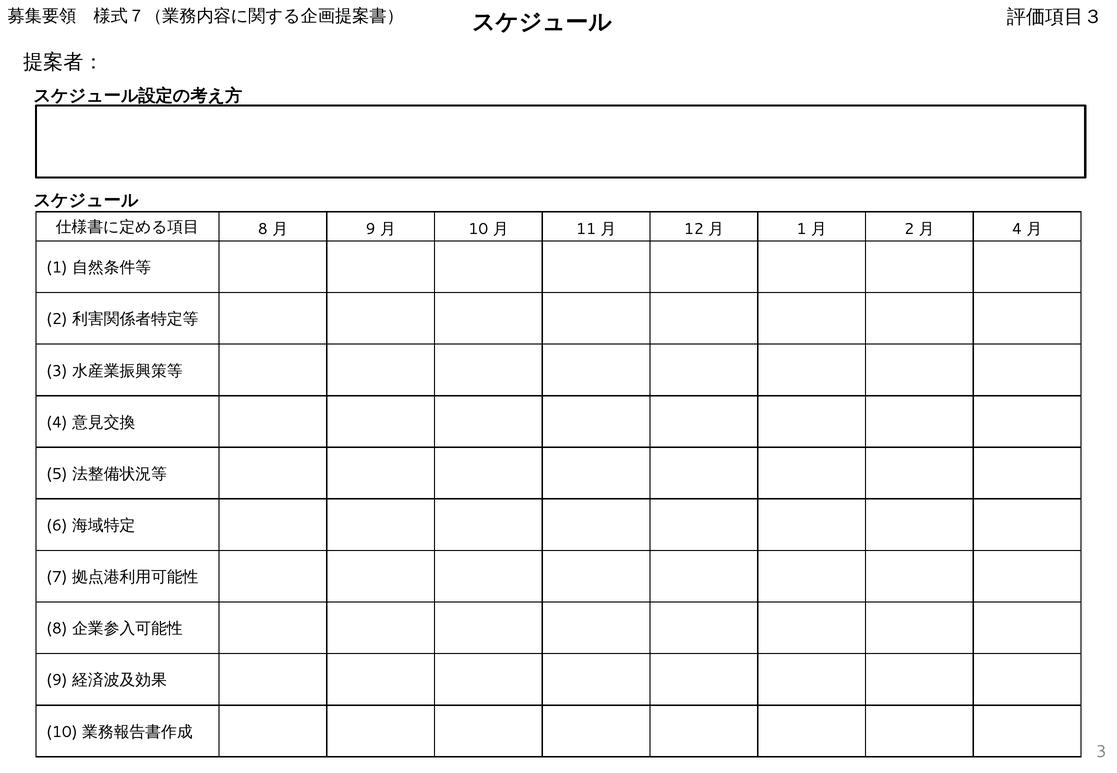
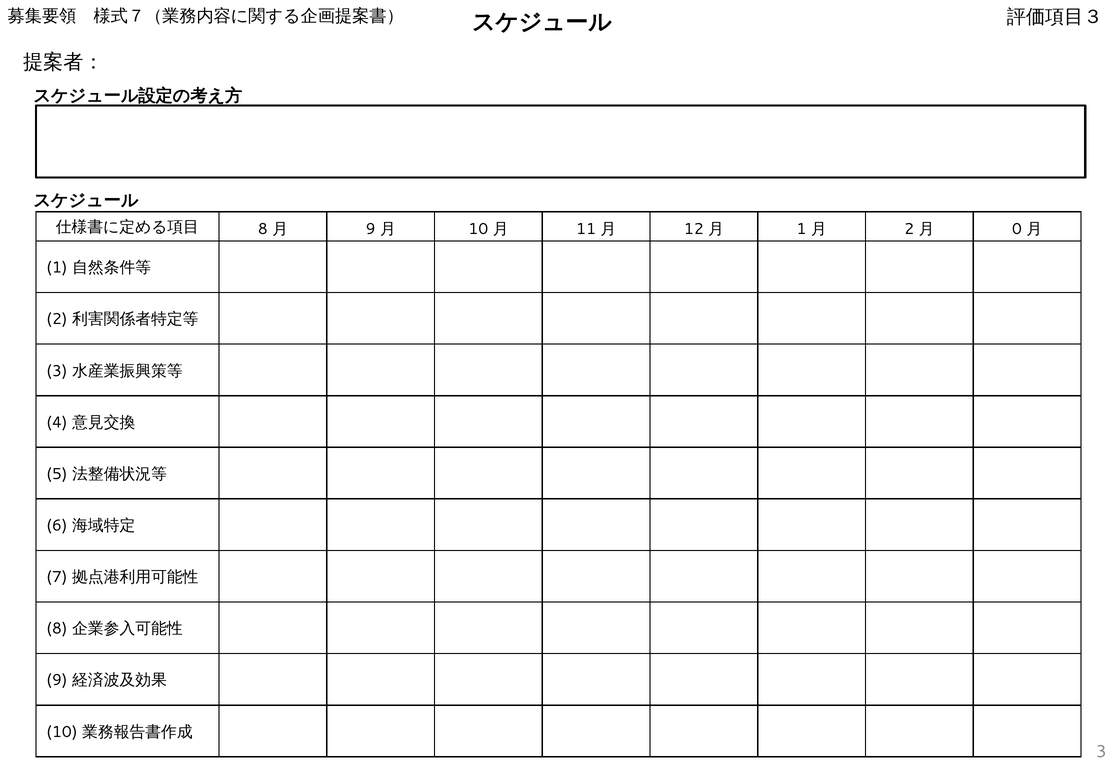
4 at (1017, 229): 4 -> 0
